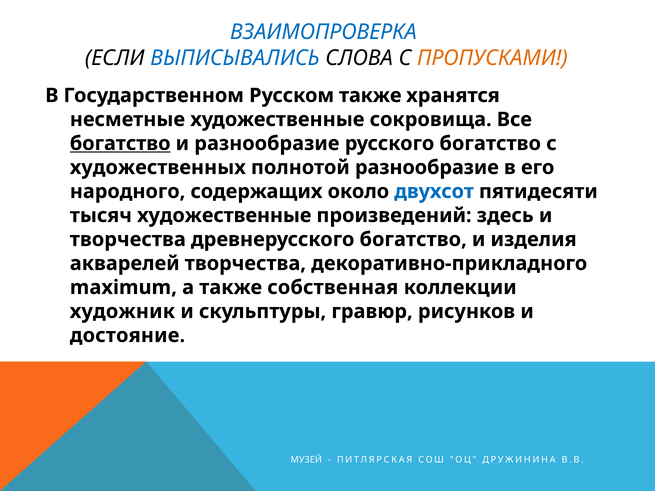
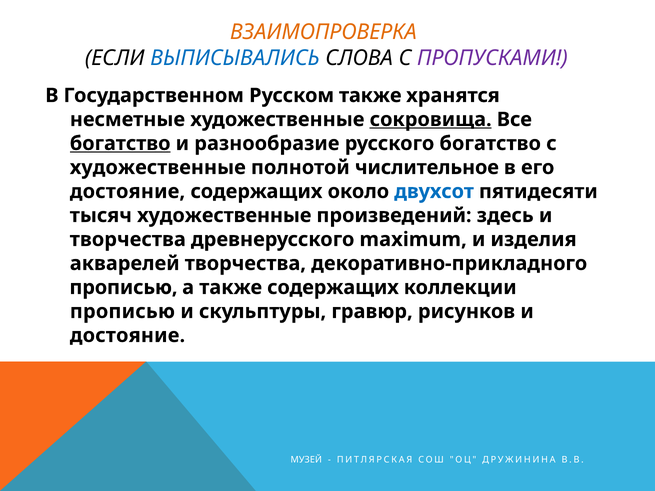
ВЗАИМОПРОВЕРКА colour: blue -> orange
ПРОПУСКАМИ colour: orange -> purple
сокровища underline: none -> present
художественных at (158, 168): художественных -> художественные
полнотой разнообразие: разнообразие -> числительное
народного at (128, 192): народного -> достояние
древнерусского богатство: богатство -> maximum
maximum at (123, 288): maximum -> прописью
также собственная: собственная -> содержащих
художник at (122, 312): художник -> прописью
